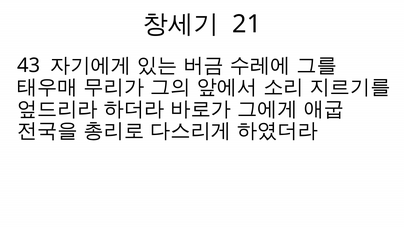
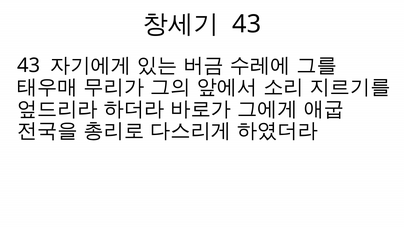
21 at (247, 24): 21 -> 43
